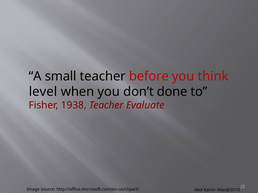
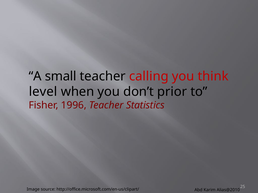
before: before -> calling
done: done -> prior
1938: 1938 -> 1996
Evaluate: Evaluate -> Statistics
